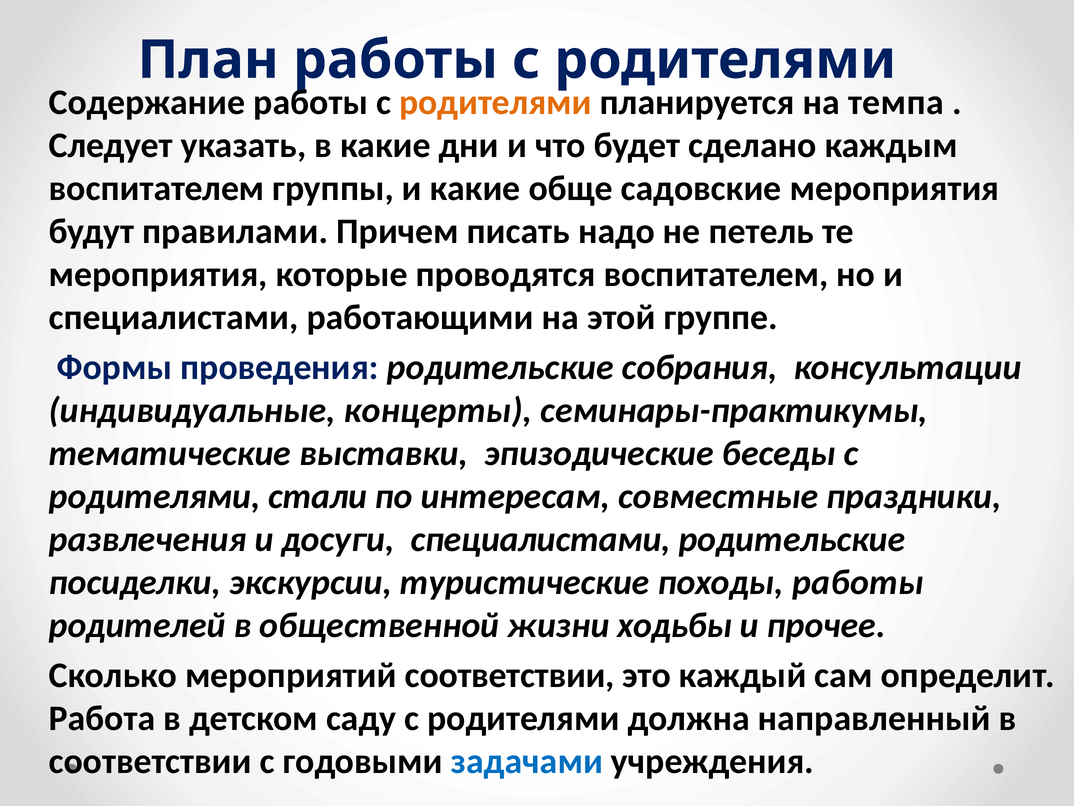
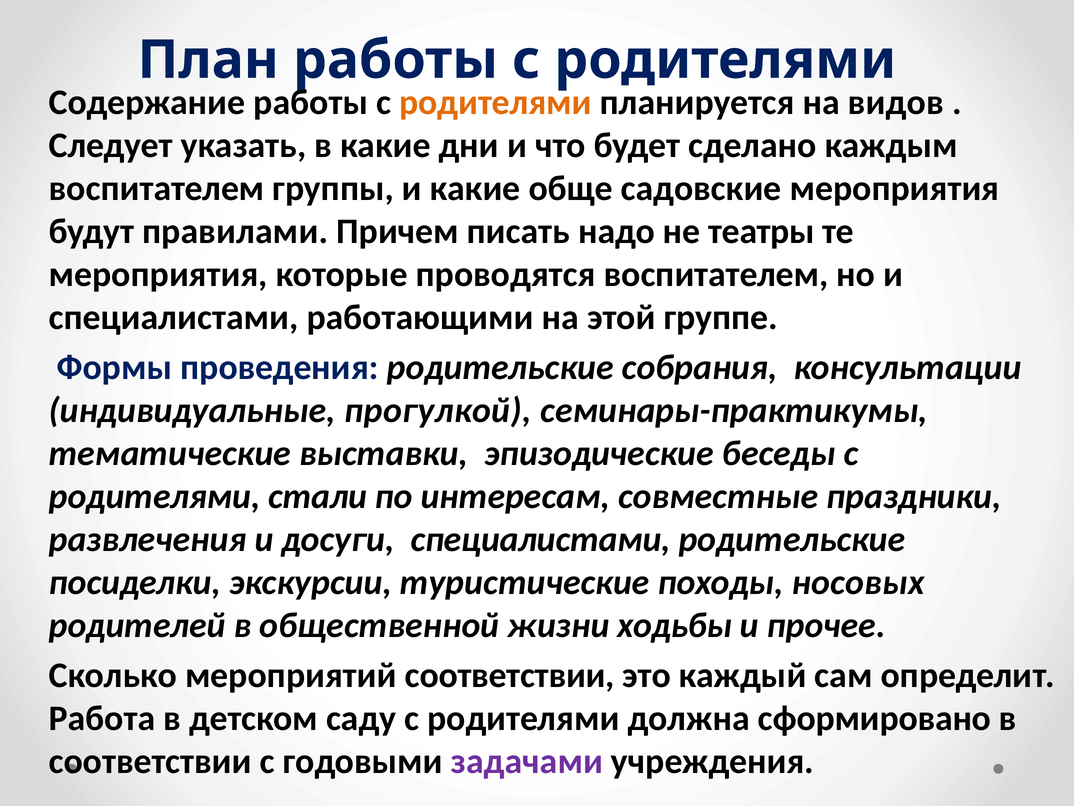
темпа: темпа -> видов
петель: петель -> театры
концерты: концерты -> прогулкой
походы работы: работы -> носовых
направленный: направленный -> сформировано
задачами colour: blue -> purple
